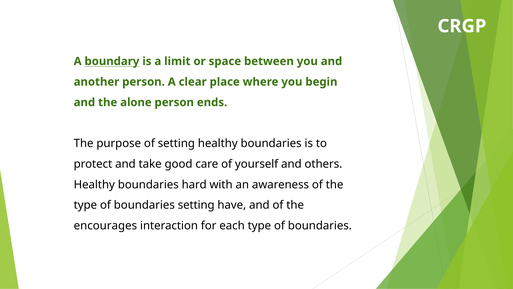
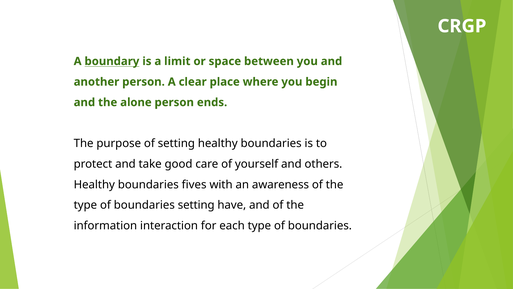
hard: hard -> fives
encourages: encourages -> information
